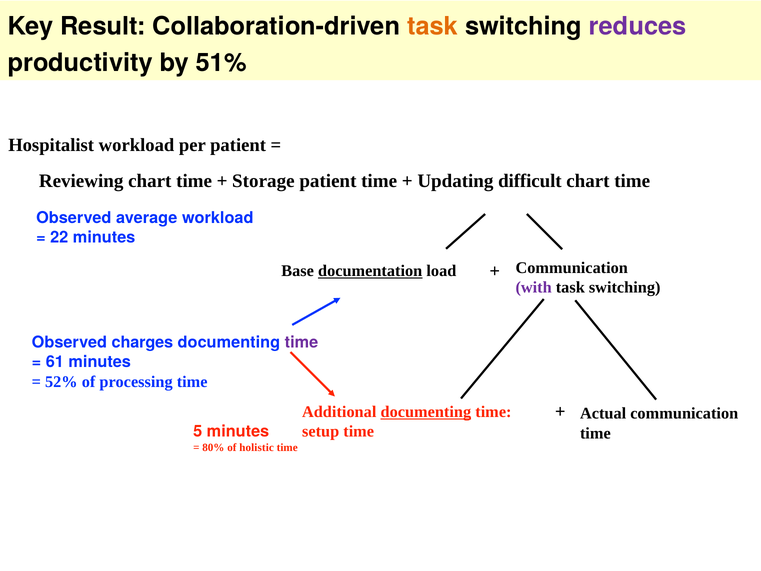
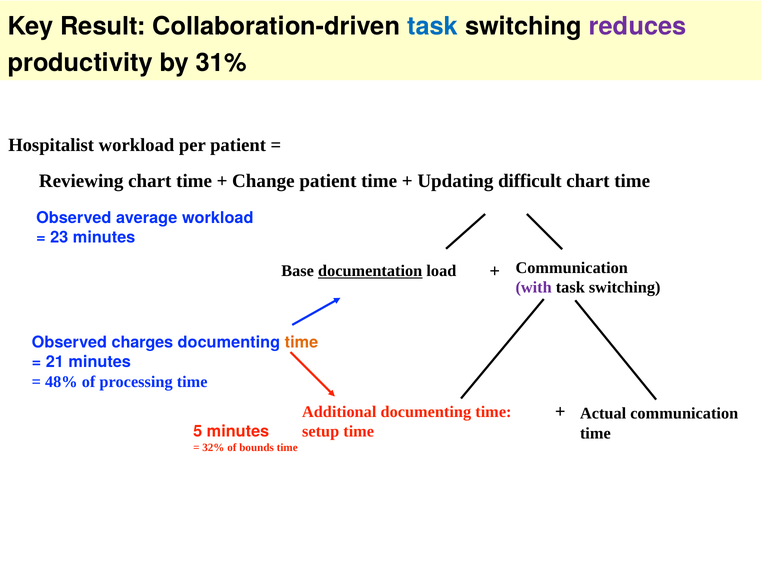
task at (433, 26) colour: orange -> blue
51%: 51% -> 31%
Storage: Storage -> Change
22: 22 -> 23
time at (301, 342) colour: purple -> orange
61: 61 -> 21
52%: 52% -> 48%
documenting at (426, 412) underline: present -> none
80%: 80% -> 32%
holistic: holistic -> bounds
